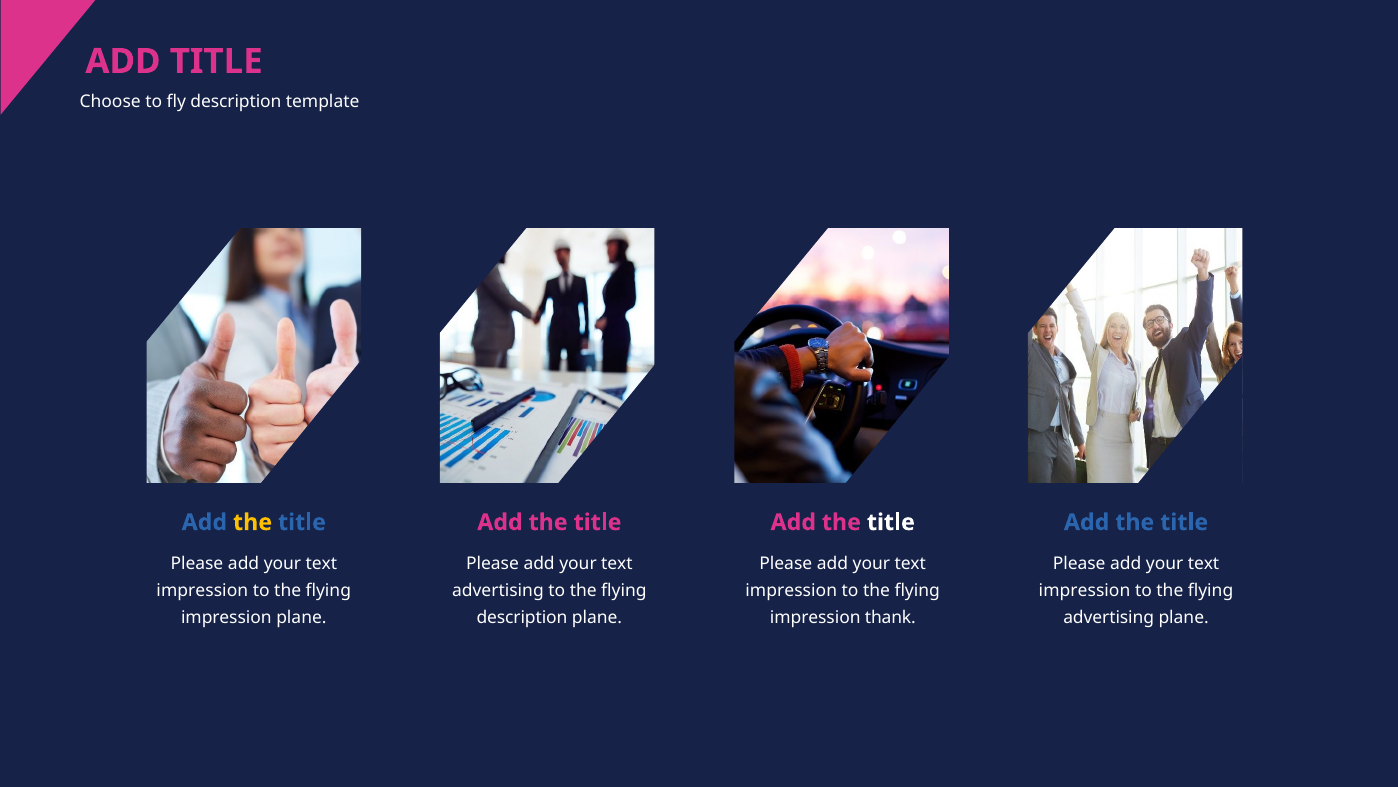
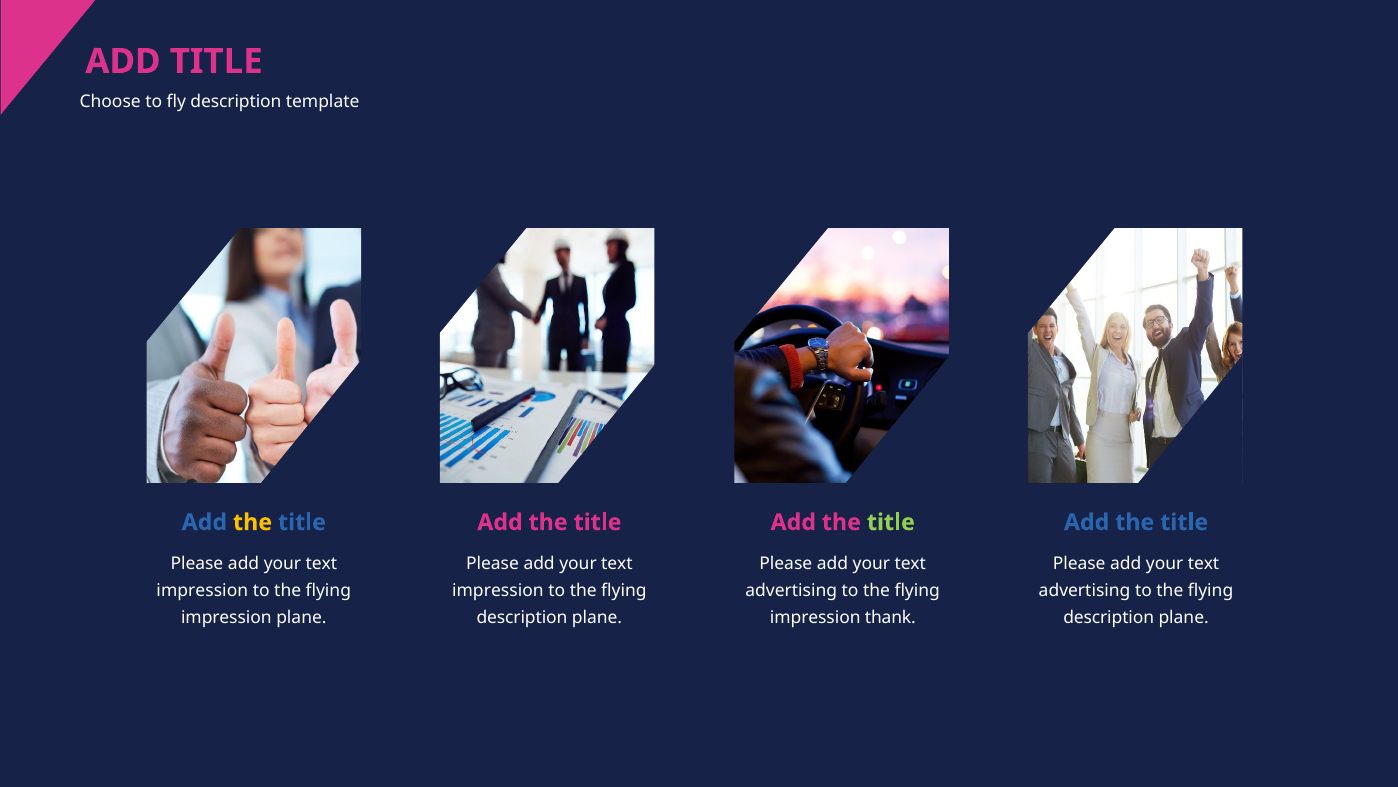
title at (891, 522) colour: white -> light green
advertising at (498, 590): advertising -> impression
impression at (791, 590): impression -> advertising
impression at (1085, 590): impression -> advertising
advertising at (1109, 618): advertising -> description
